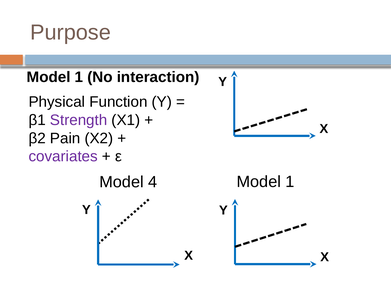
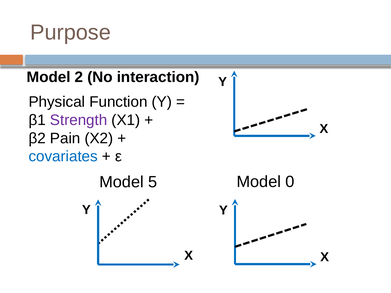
1 at (79, 77): 1 -> 2
covariates colour: purple -> blue
1 at (290, 182): 1 -> 0
4: 4 -> 5
